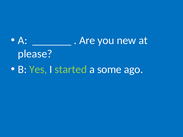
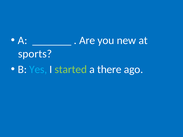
please: please -> sports
Yes colour: light green -> light blue
some: some -> there
